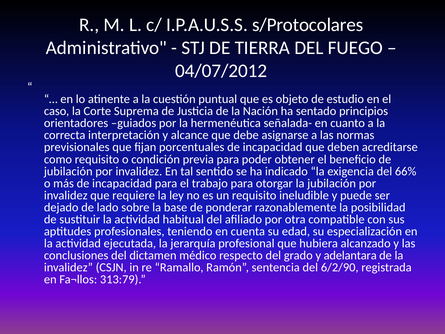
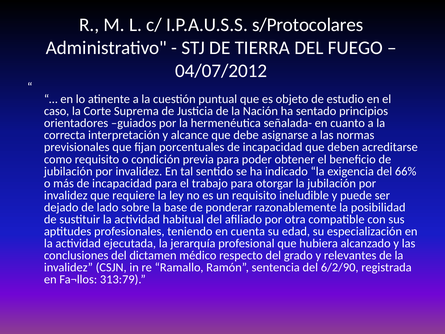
adelantara: adelantara -> relevantes
